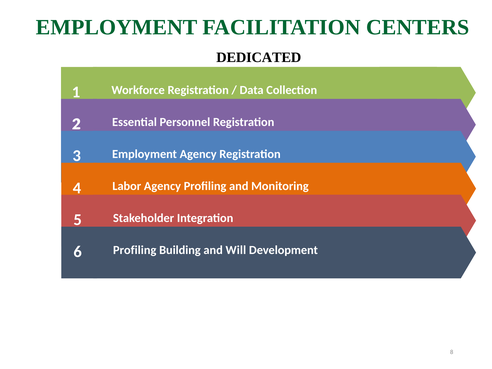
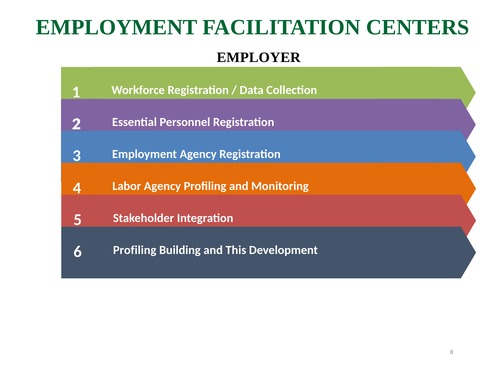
DEDICATED: DEDICATED -> EMPLOYER
Will: Will -> This
